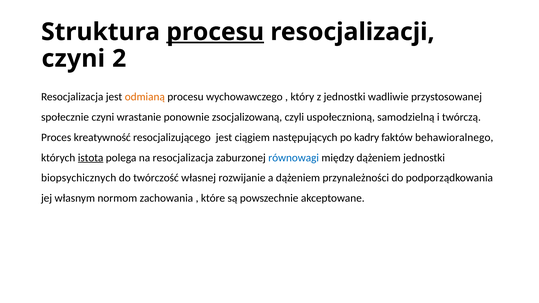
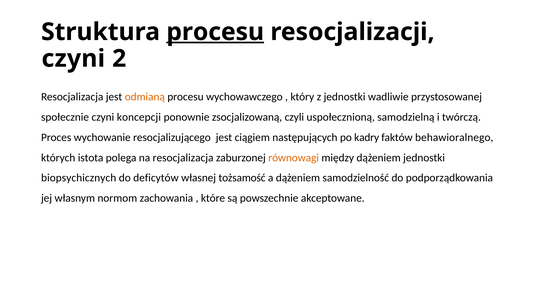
wrastanie: wrastanie -> koncepcji
kreatywność: kreatywność -> wychowanie
istota underline: present -> none
równowagi colour: blue -> orange
twórczość: twórczość -> deficytów
rozwijanie: rozwijanie -> tożsamość
przynależności: przynależności -> samodzielność
